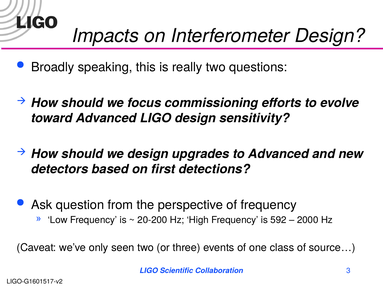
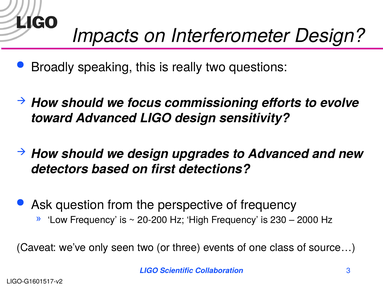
592: 592 -> 230
